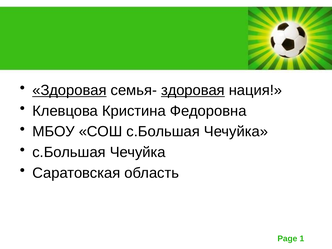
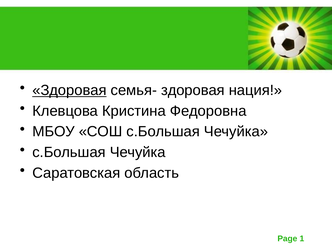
здоровая at (193, 90) underline: present -> none
